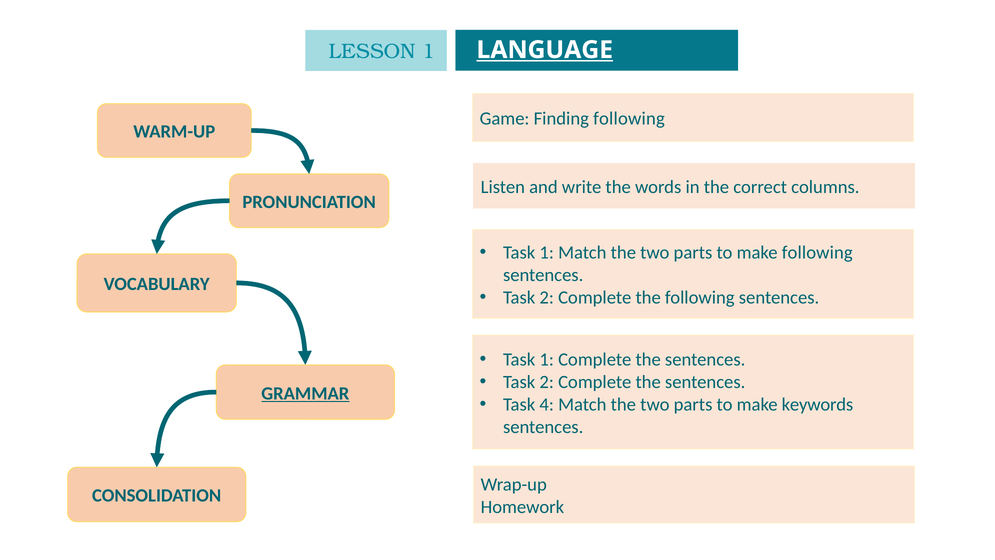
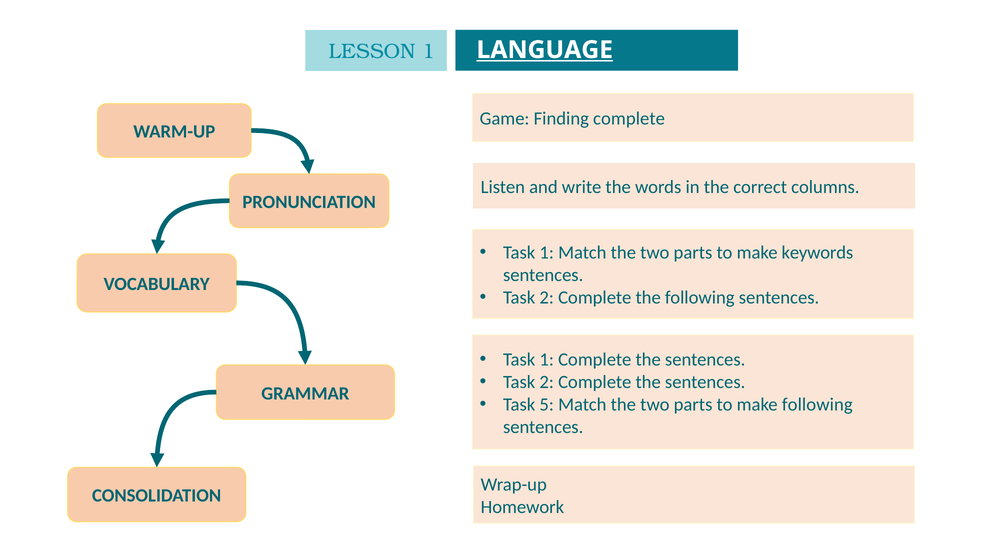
Finding following: following -> complete
make following: following -> keywords
GRAMMAR underline: present -> none
4: 4 -> 5
make keywords: keywords -> following
